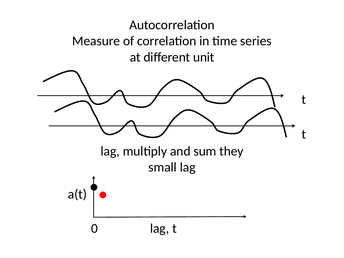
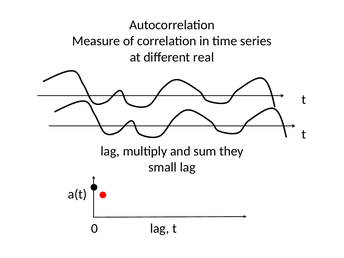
unit: unit -> real
